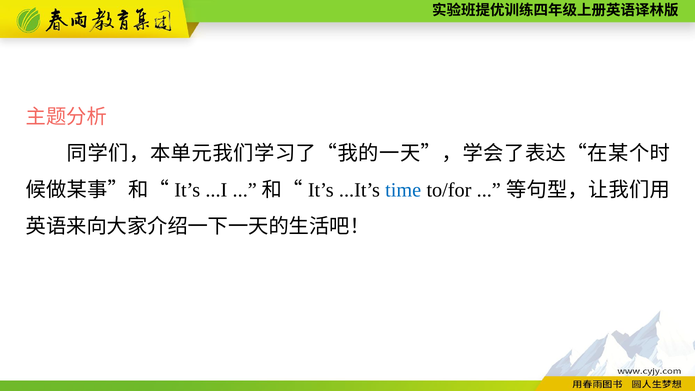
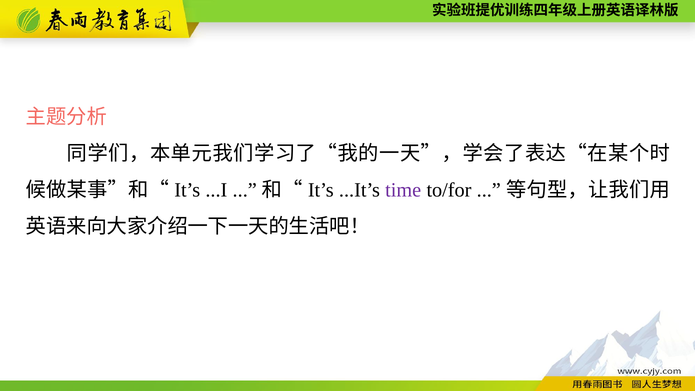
time colour: blue -> purple
